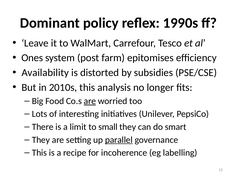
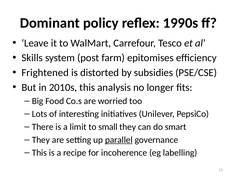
Ones: Ones -> Skills
Availability: Availability -> Frightened
are at (90, 101) underline: present -> none
